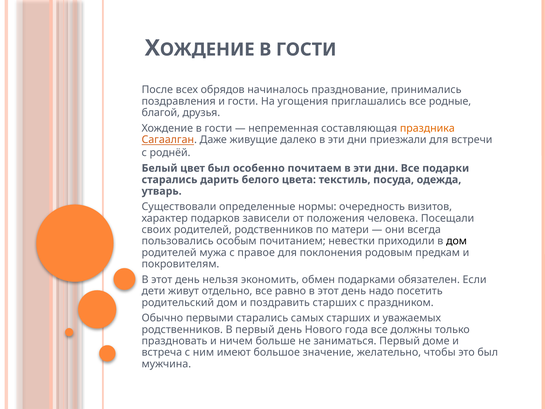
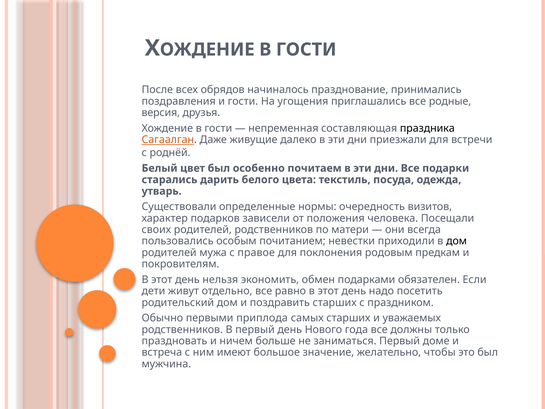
благой: благой -> версия
праздника colour: orange -> black
первыми старались: старались -> приплода
